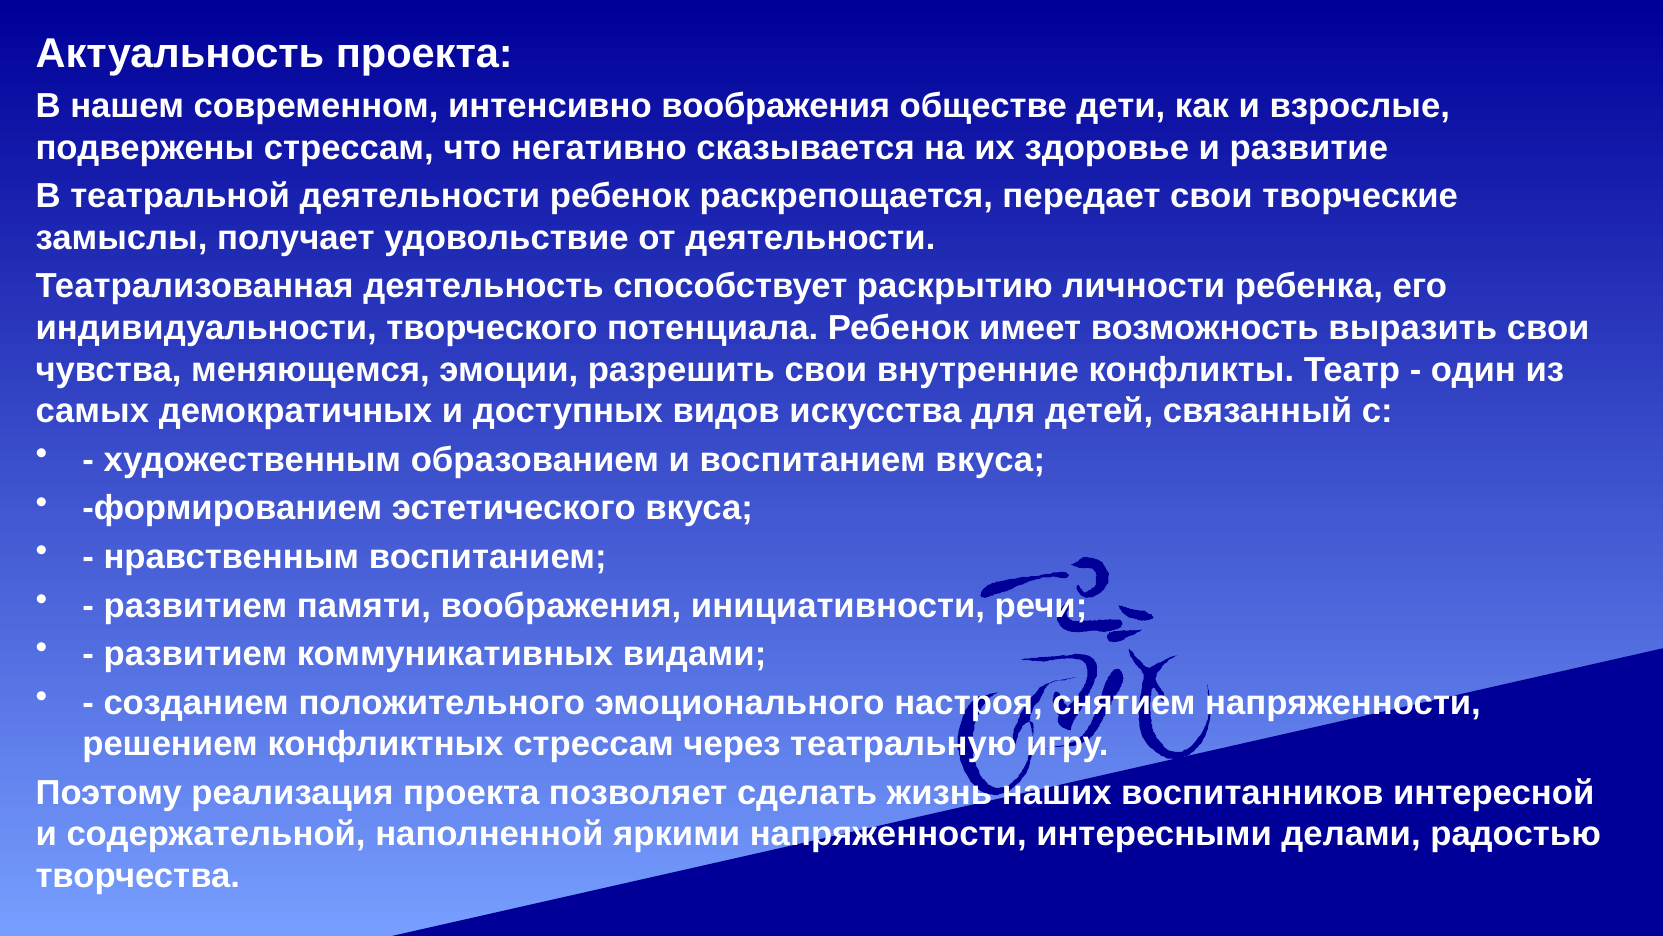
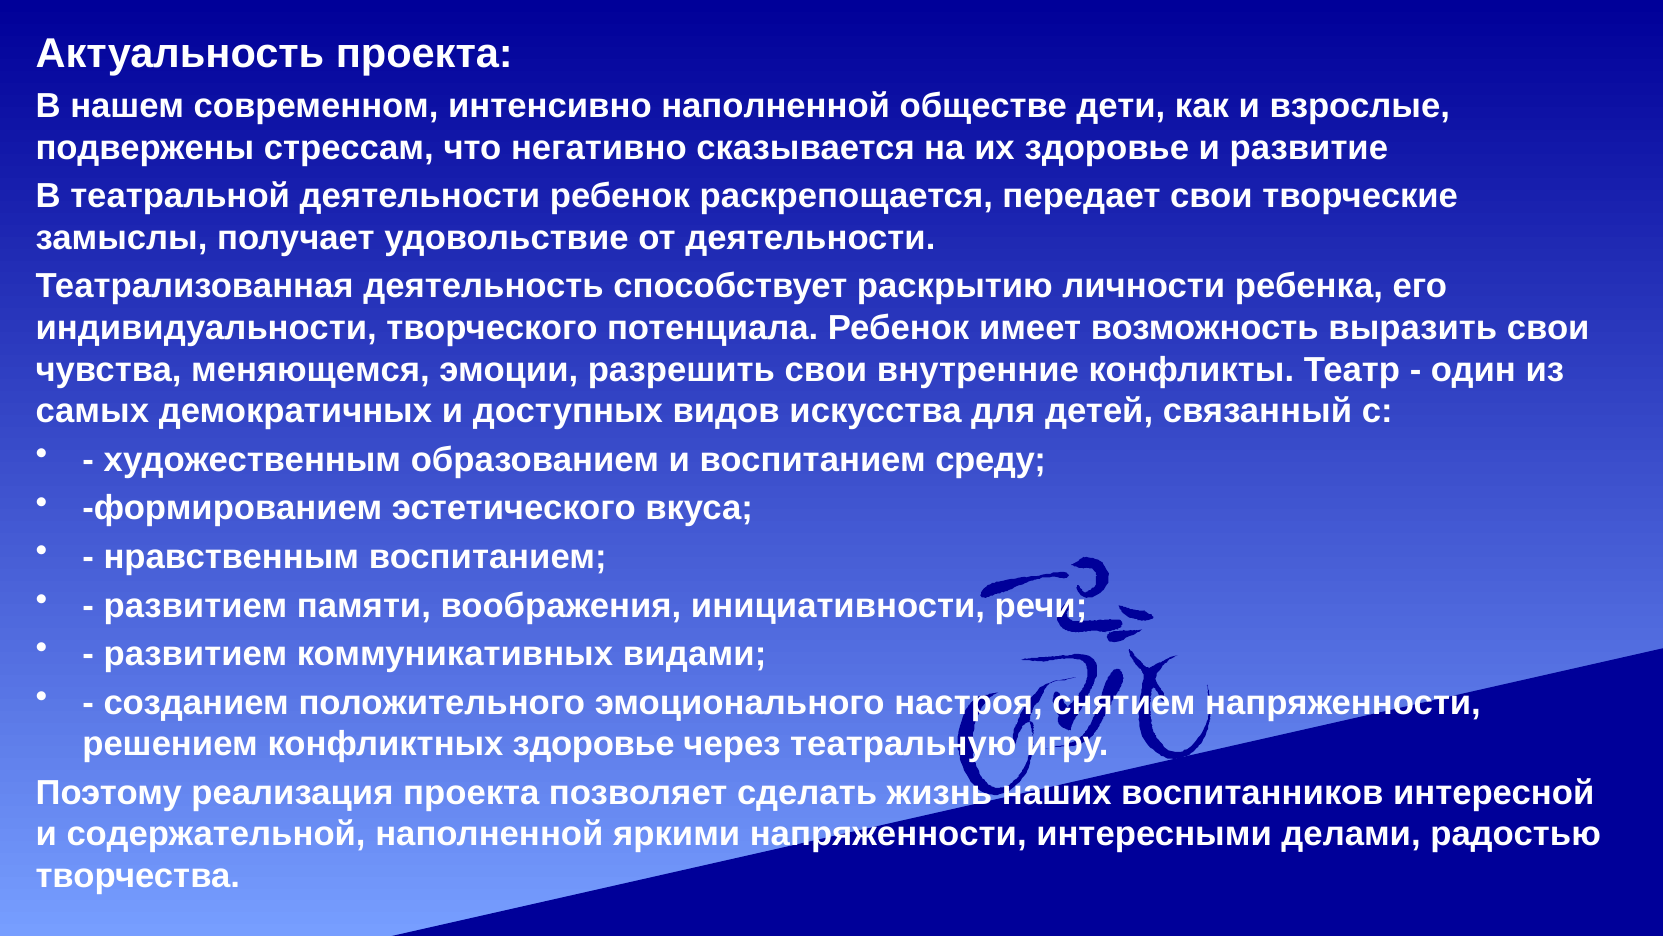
интенсивно воображения: воображения -> наполненной
воспитанием вкуса: вкуса -> среду
конфликтных стрессам: стрессам -> здоровье
